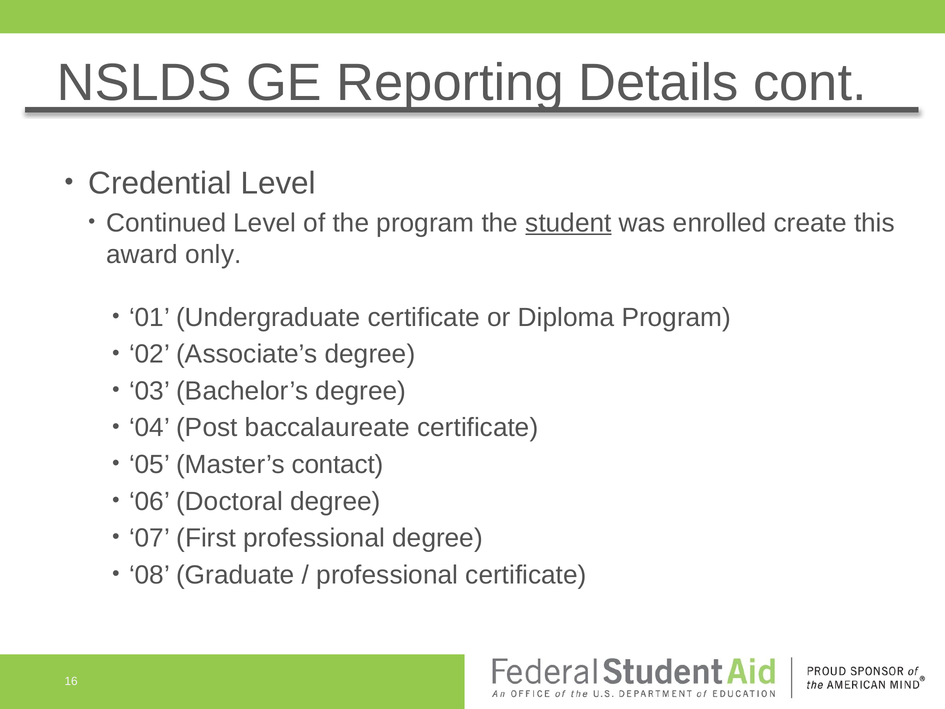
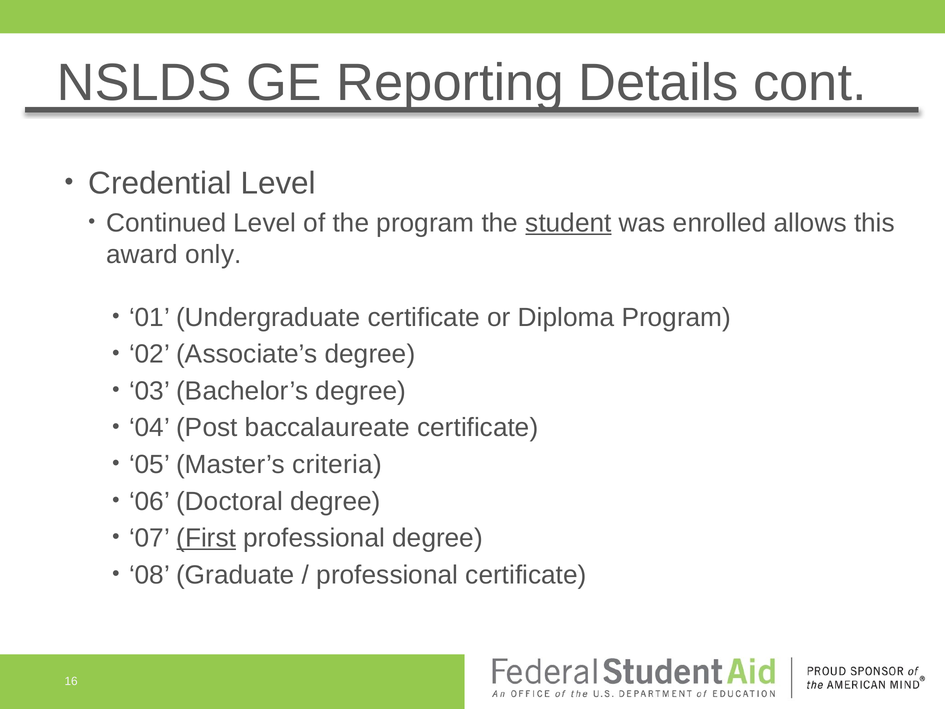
create: create -> allows
contact: contact -> criteria
First underline: none -> present
